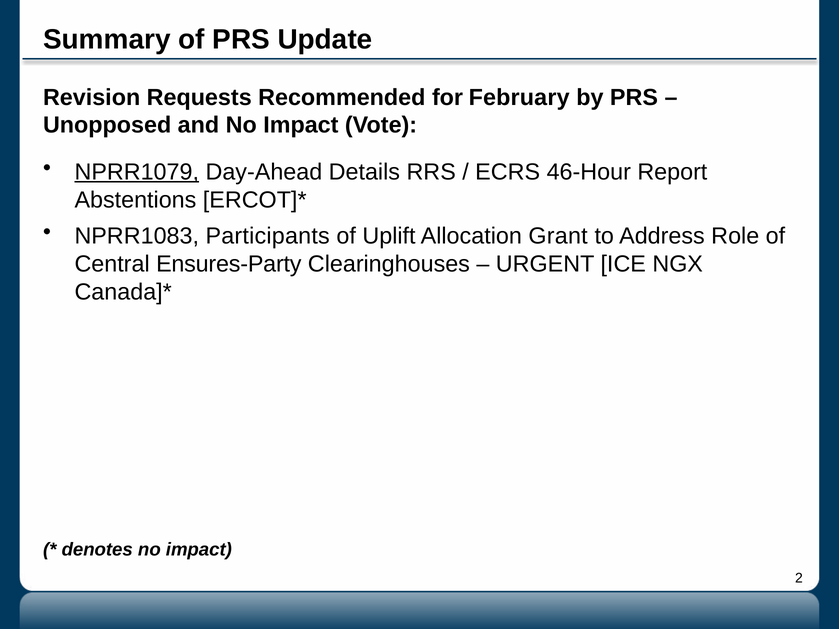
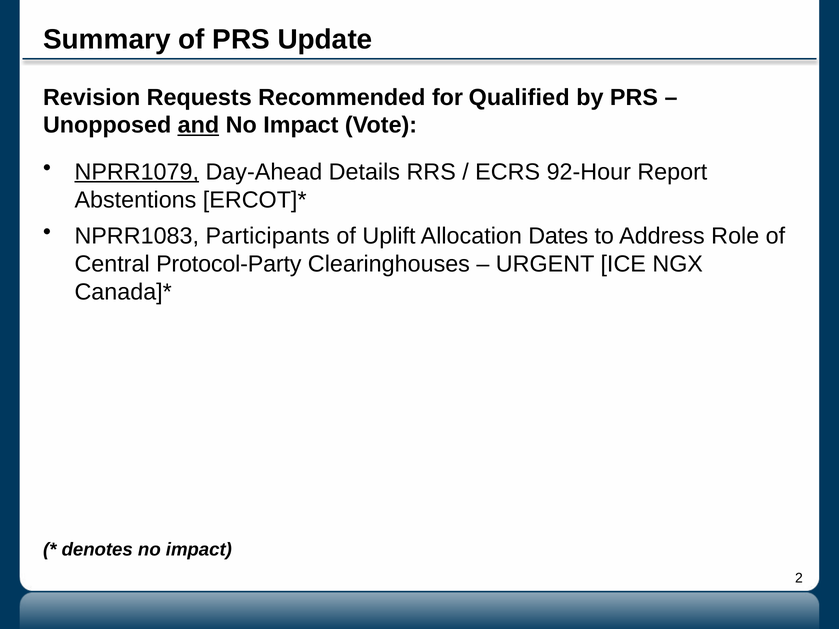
February: February -> Qualified
and underline: none -> present
46-Hour: 46-Hour -> 92-Hour
Grant: Grant -> Dates
Ensures-Party: Ensures-Party -> Protocol-Party
